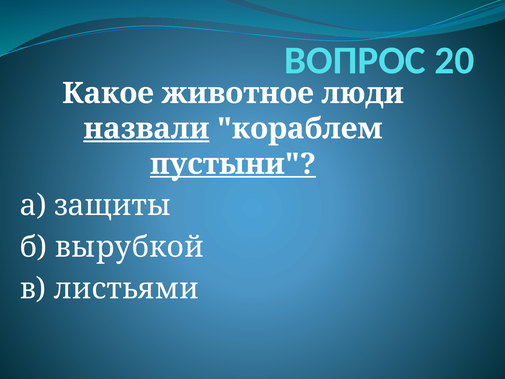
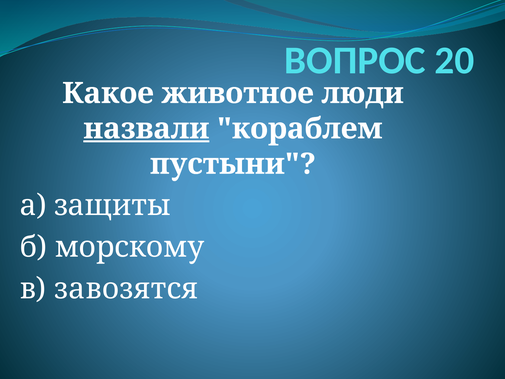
пустыни underline: present -> none
вырубкой: вырубкой -> морскому
листьями: листьями -> завозятся
